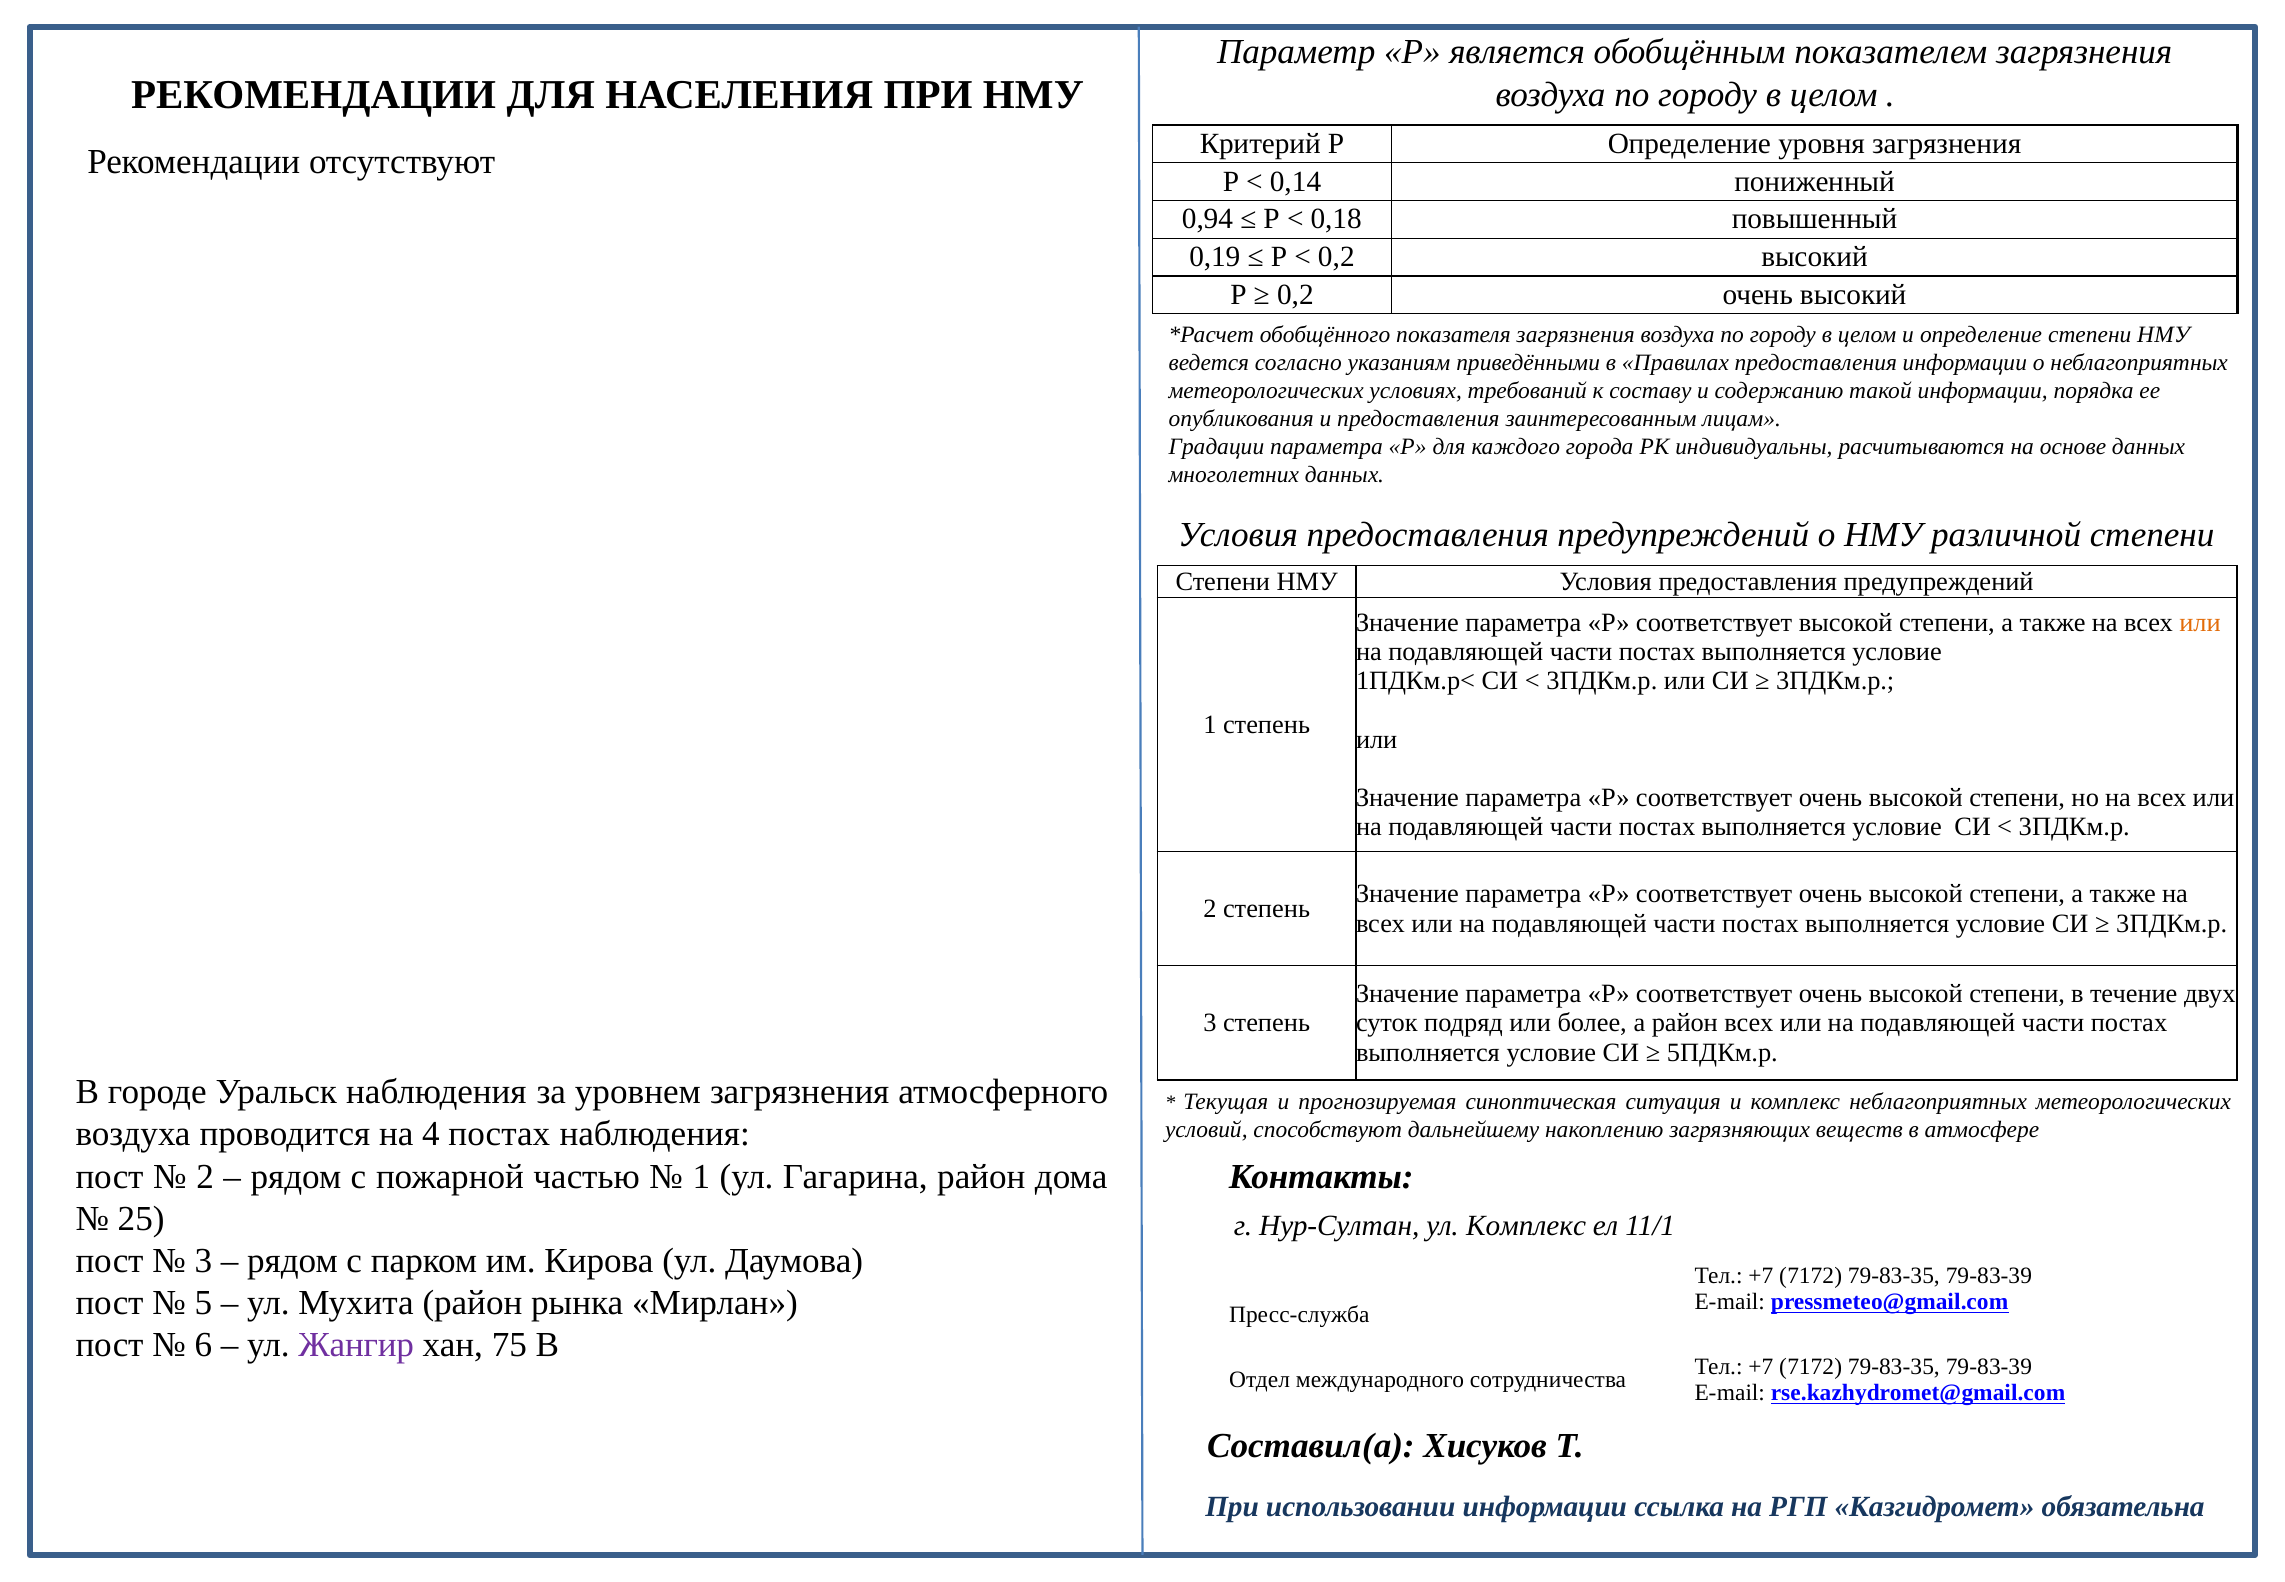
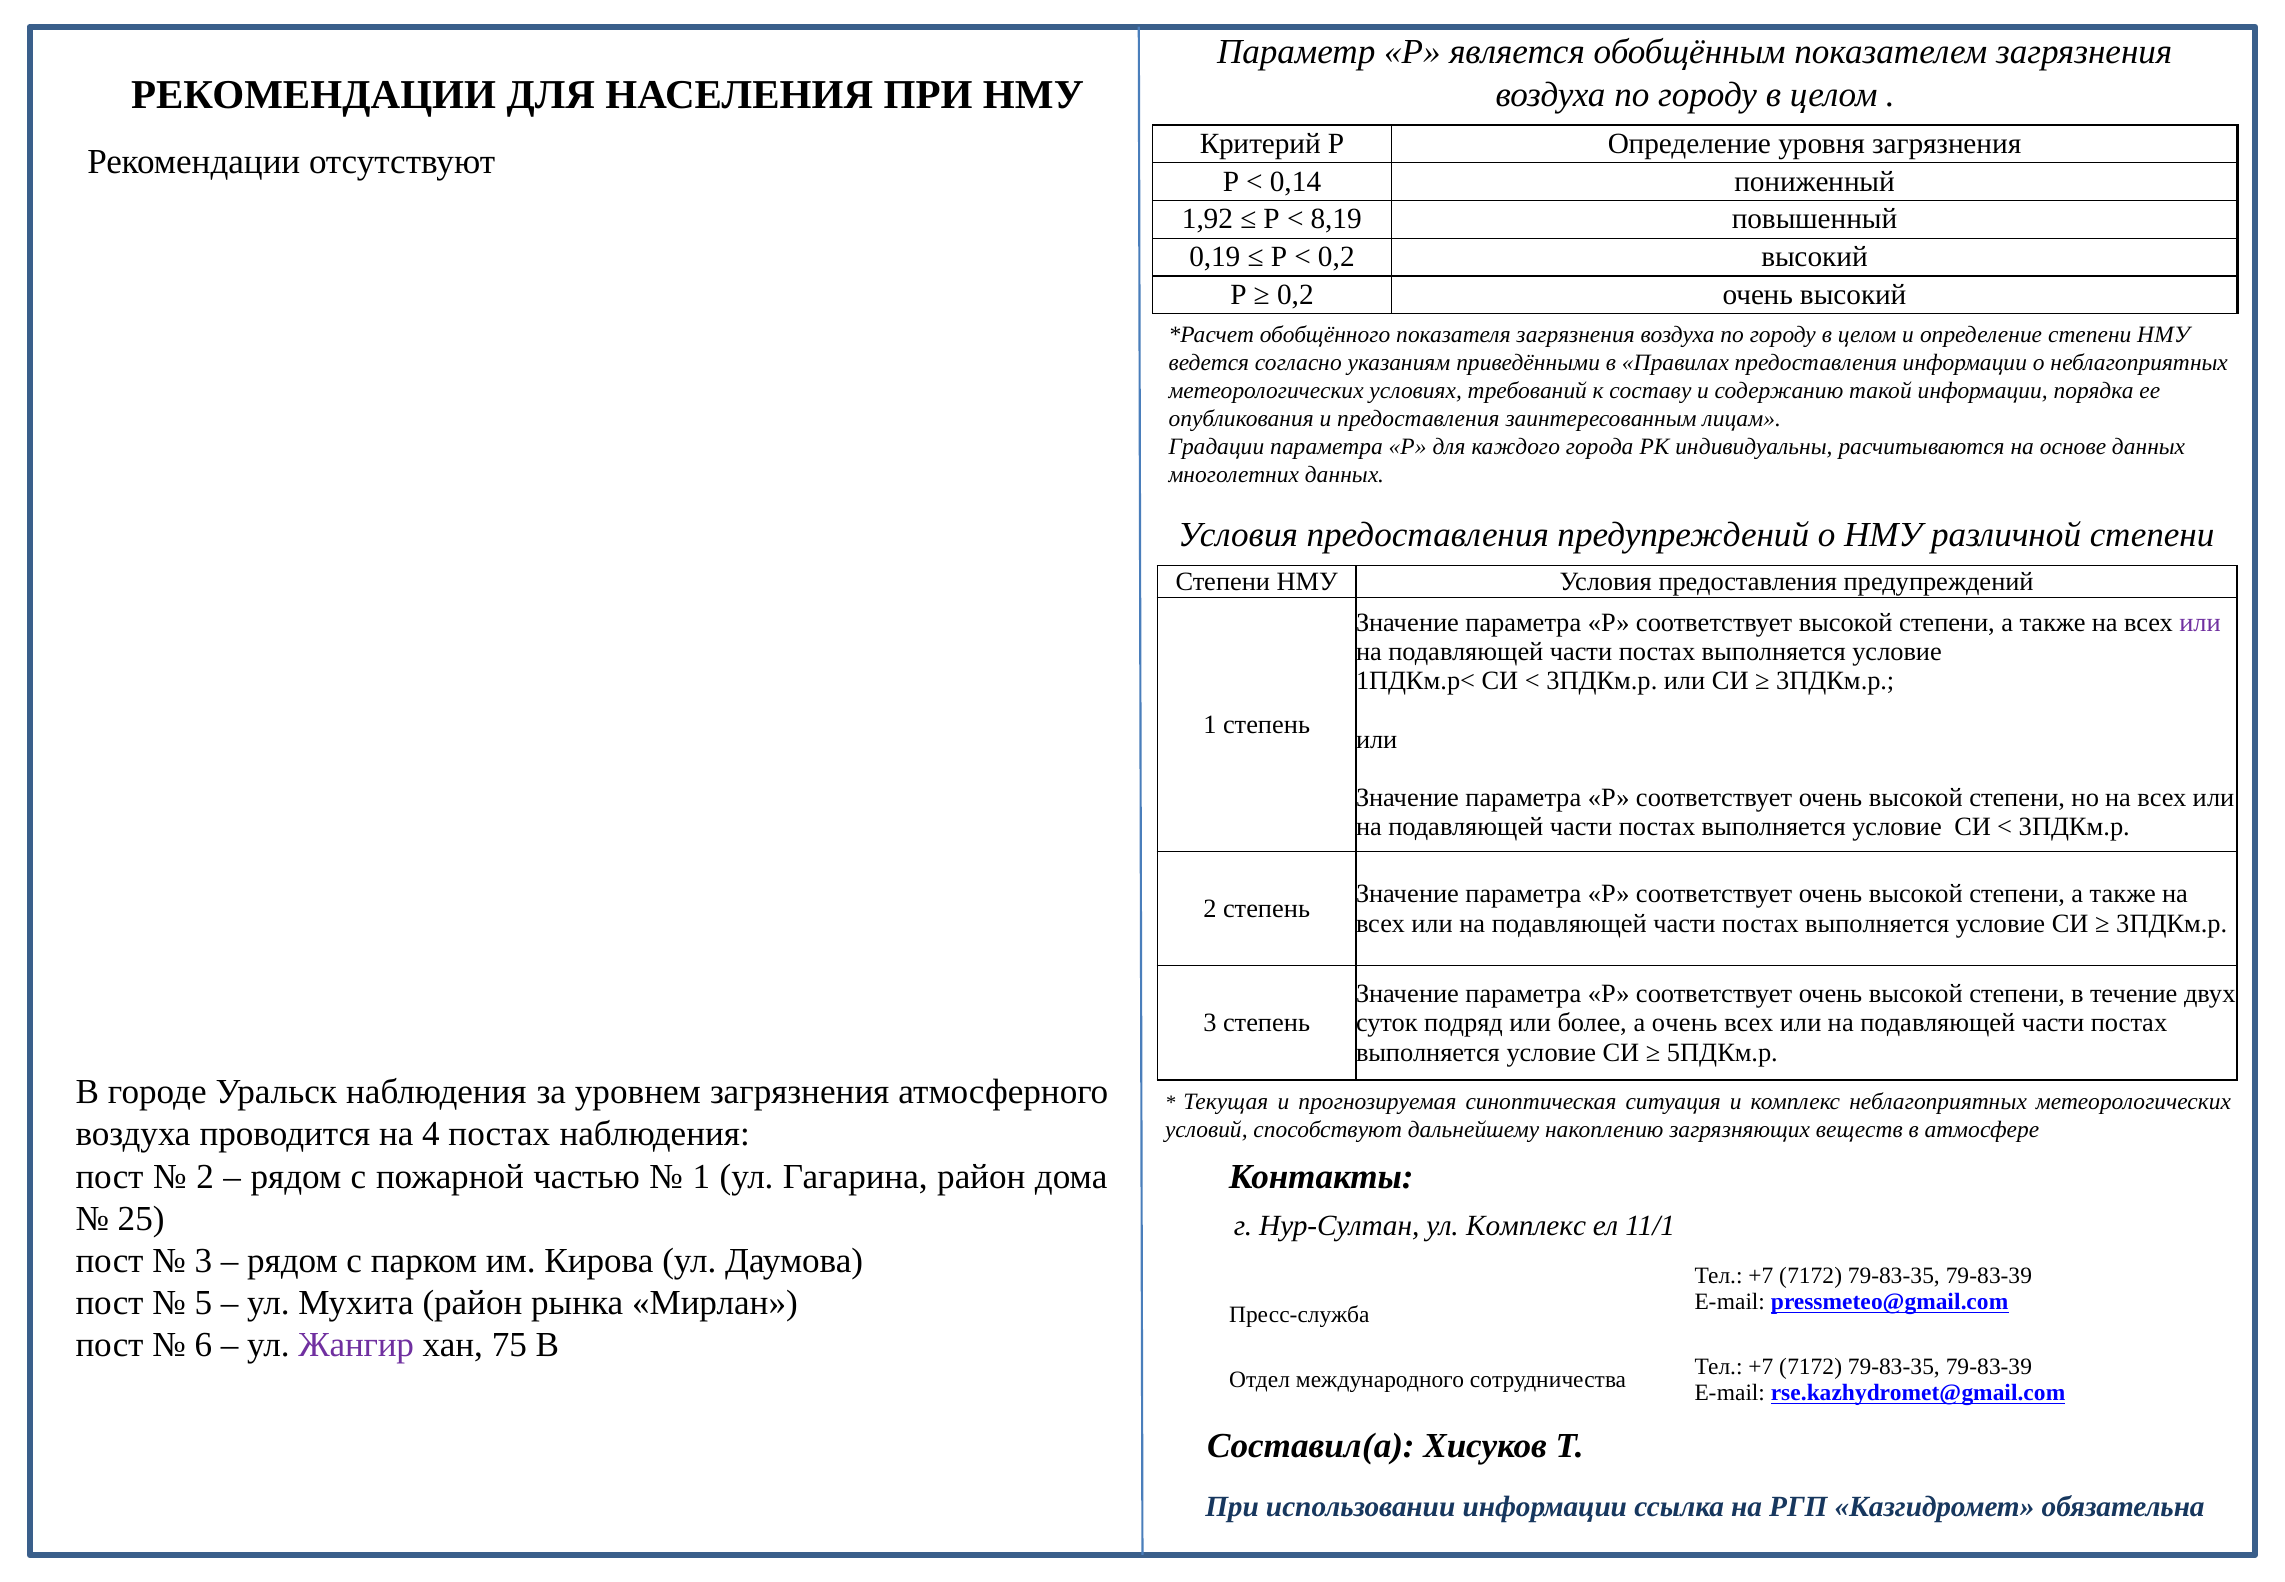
0,94: 0,94 -> 1,92
0,18: 0,18 -> 8,19
или at (2200, 622) colour: orange -> purple
а район: район -> очень
